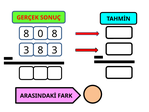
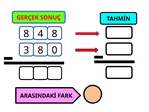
0: 0 -> 4
3 8 3: 3 -> 0
